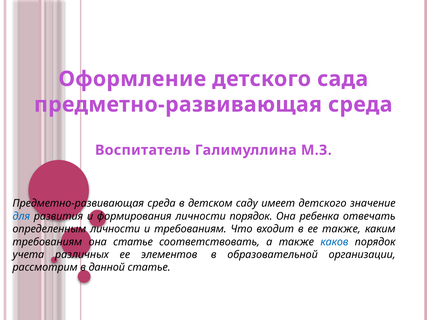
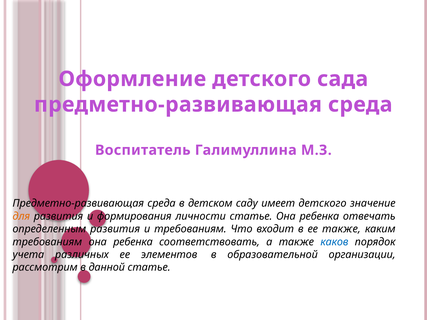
для colour: blue -> orange
личности порядок: порядок -> статье
определенным личности: личности -> развития
требованиям она статье: статье -> ребенка
